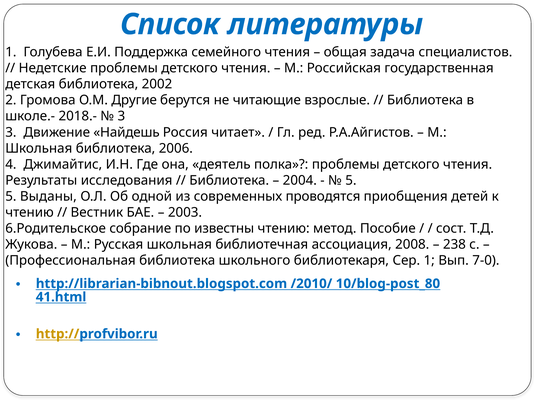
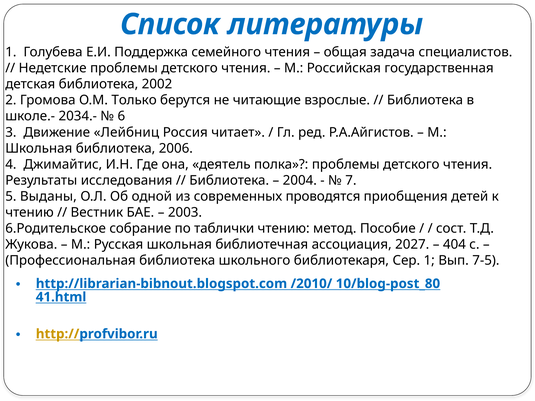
Другие: Другие -> Только
2018.-: 2018.- -> 2034.-
3 at (121, 116): 3 -> 6
Найдешь: Найдешь -> Лейбниц
5 at (351, 180): 5 -> 7
известны: известны -> таблички
2008: 2008 -> 2027
238: 238 -> 404
7-0: 7-0 -> 7-5
